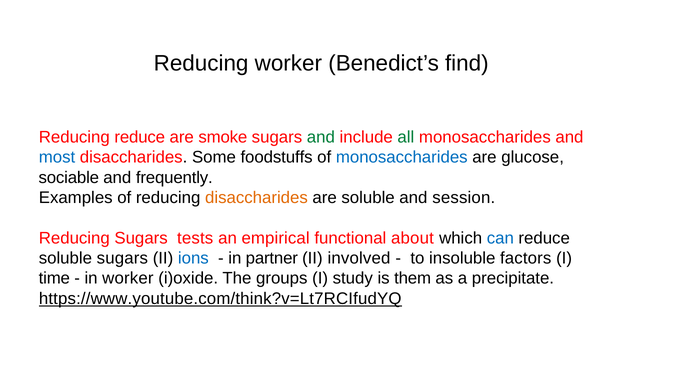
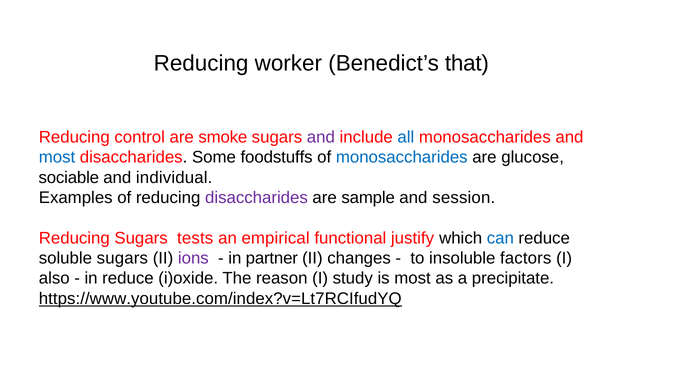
find: find -> that
Reducing reduce: reduce -> control
and at (321, 137) colour: green -> purple
all colour: green -> blue
frequently: frequently -> individual
disaccharides at (256, 198) colour: orange -> purple
are soluble: soluble -> sample
about: about -> justify
ions colour: blue -> purple
involved: involved -> changes
time: time -> also
in worker: worker -> reduce
groups: groups -> reason
is them: them -> most
https://www.youtube.com/think?v=Lt7RCIfudYQ: https://www.youtube.com/think?v=Lt7RCIfudYQ -> https://www.youtube.com/index?v=Lt7RCIfudYQ
